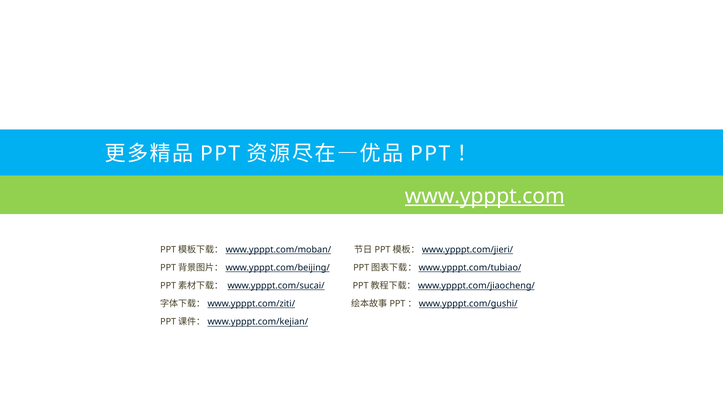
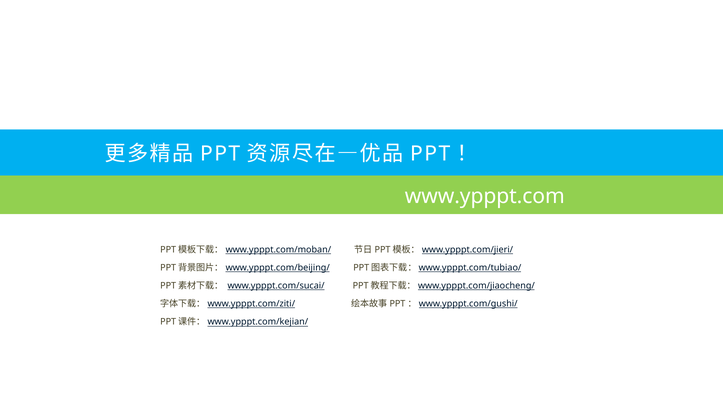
www.ypppt.com underline: present -> none
